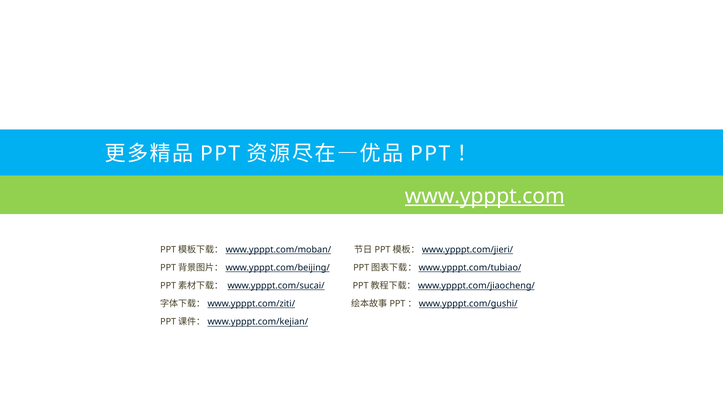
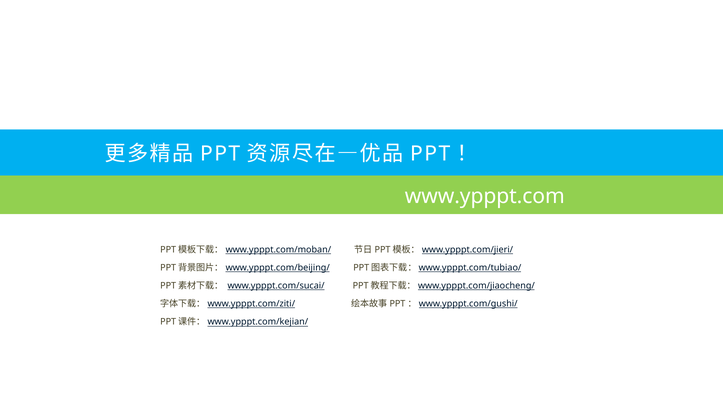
www.ypppt.com underline: present -> none
